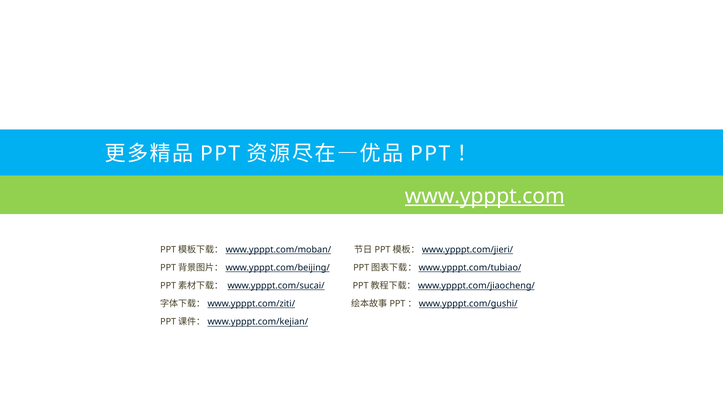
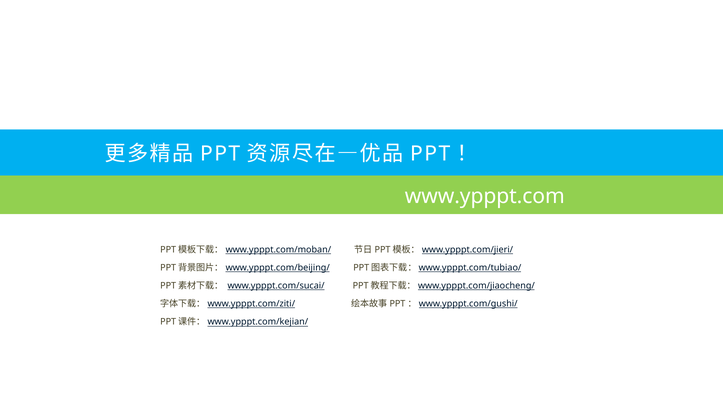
www.ypppt.com underline: present -> none
